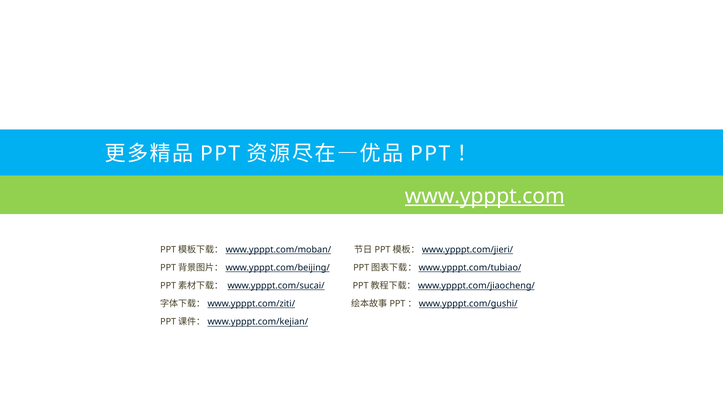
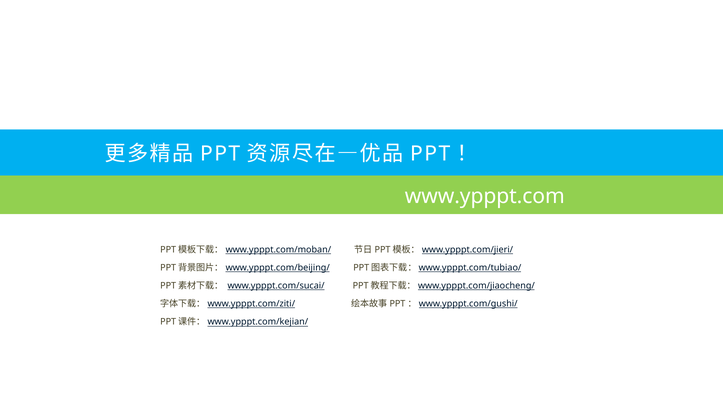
www.ypppt.com underline: present -> none
